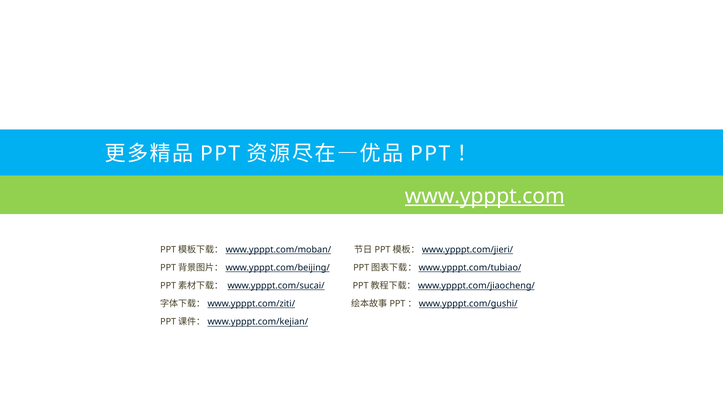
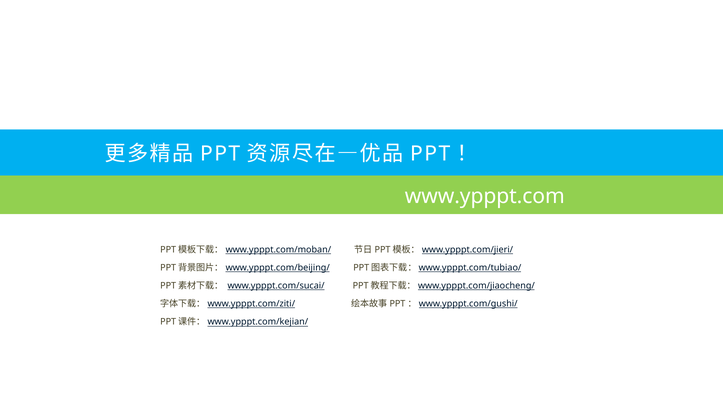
www.ypppt.com underline: present -> none
